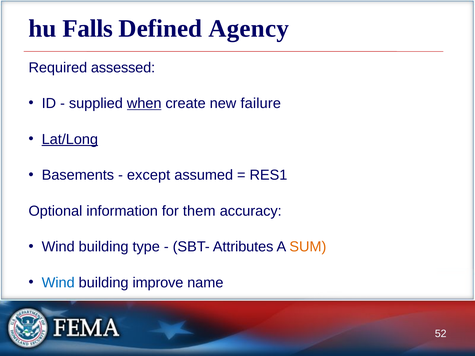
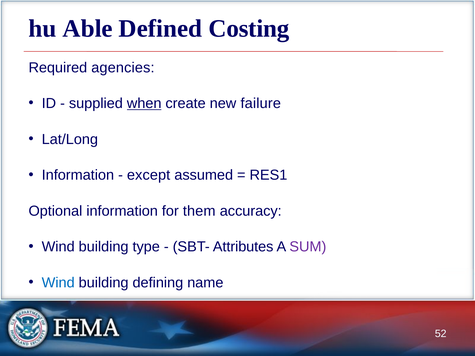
Falls: Falls -> Able
Agency: Agency -> Costing
assessed: assessed -> agencies
Lat/Long underline: present -> none
Basements at (78, 175): Basements -> Information
SUM colour: orange -> purple
improve: improve -> defining
